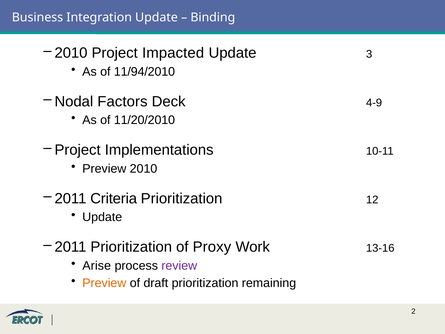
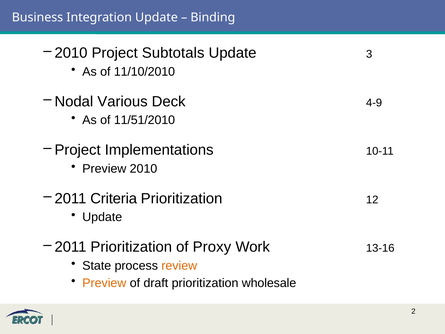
Impacted: Impacted -> Subtotals
11/94/2010: 11/94/2010 -> 11/10/2010
Factors: Factors -> Various
11/20/2010: 11/20/2010 -> 11/51/2010
Arise: Arise -> State
review colour: purple -> orange
remaining: remaining -> wholesale
